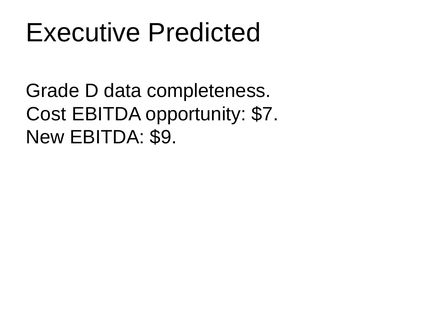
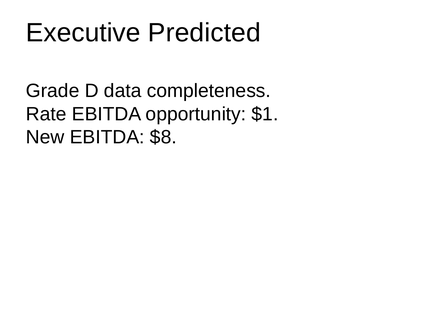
Cost: Cost -> Rate
$7: $7 -> $1
$9: $9 -> $8
